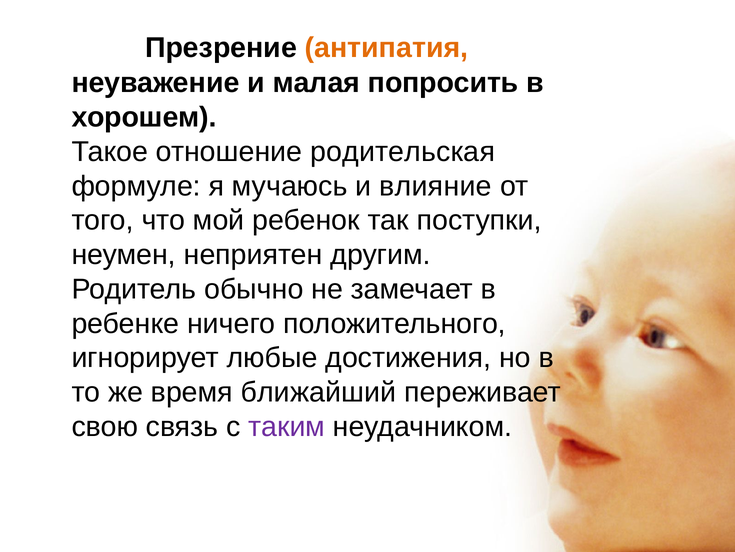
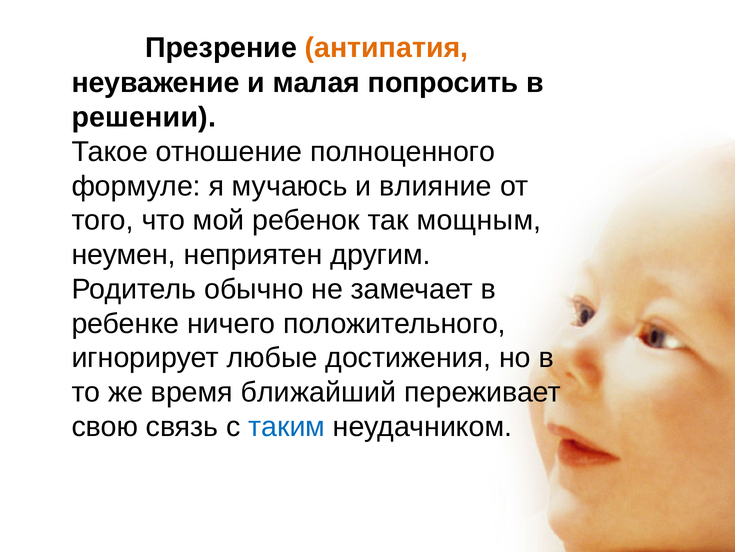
хорошем: хорошем -> решении
родительская: родительская -> полноценного
поступки: поступки -> мощным
таким colour: purple -> blue
